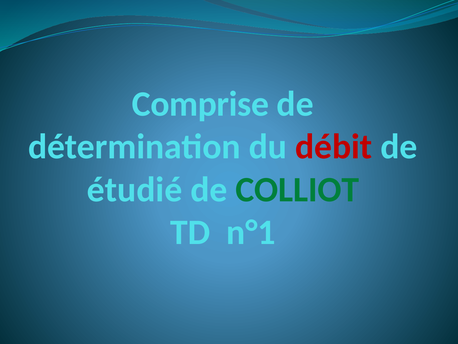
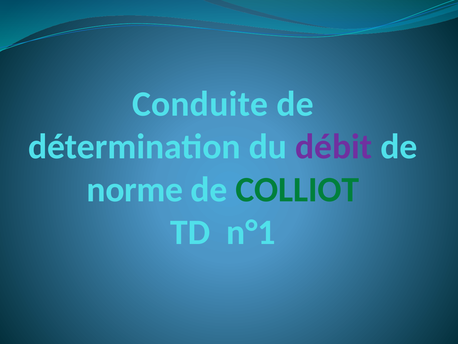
Comprise: Comprise -> Conduite
débit colour: red -> purple
étudié: étudié -> norme
